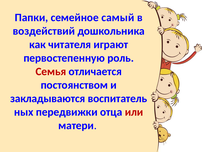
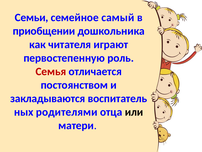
Папки: Папки -> Семьи
воздействий: воздействий -> приобщении
передвижки: передвижки -> родителями
или colour: red -> black
